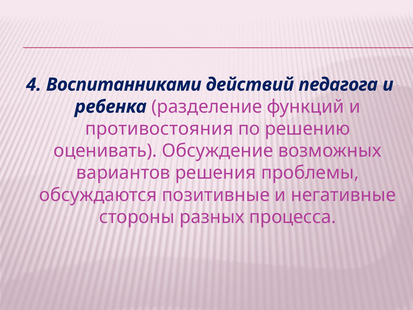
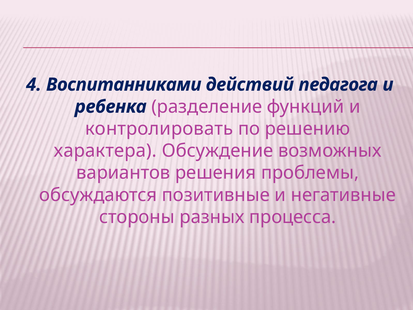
противостояния: противостояния -> контролировать
оценивать: оценивать -> характера
